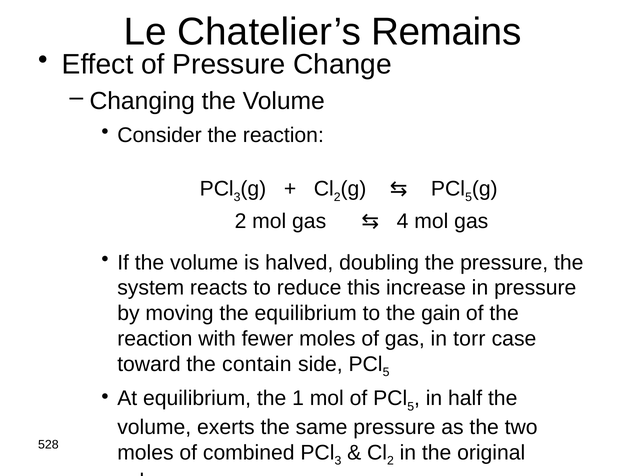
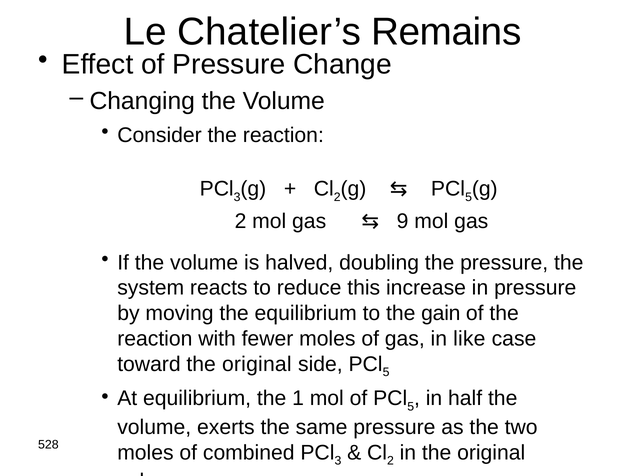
4: 4 -> 9
torr: torr -> like
toward the contain: contain -> original
